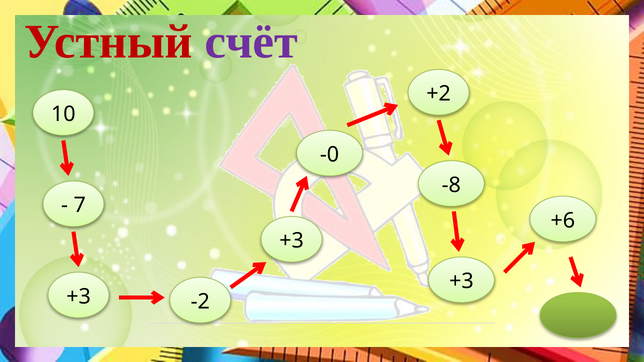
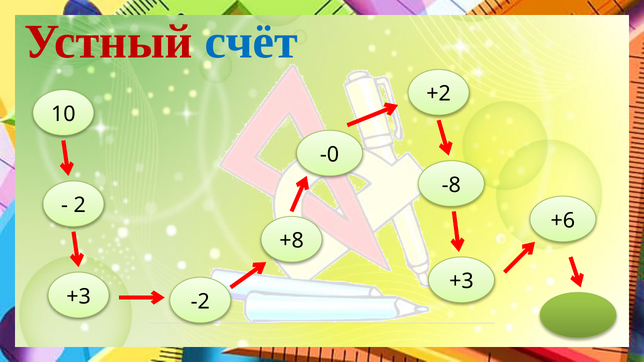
счёт colour: purple -> blue
7: 7 -> 2
+3 at (292, 241): +3 -> +8
